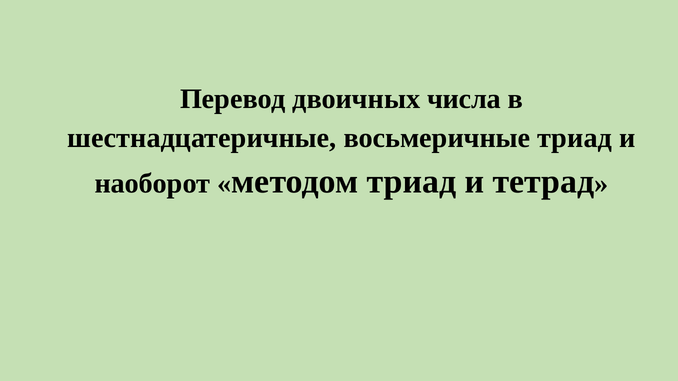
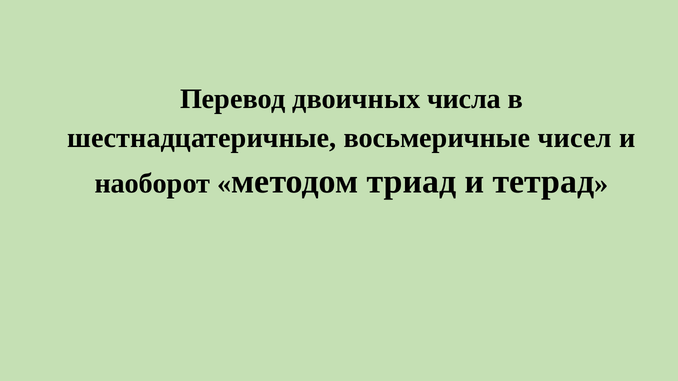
восьмеричные триад: триад -> чисел
